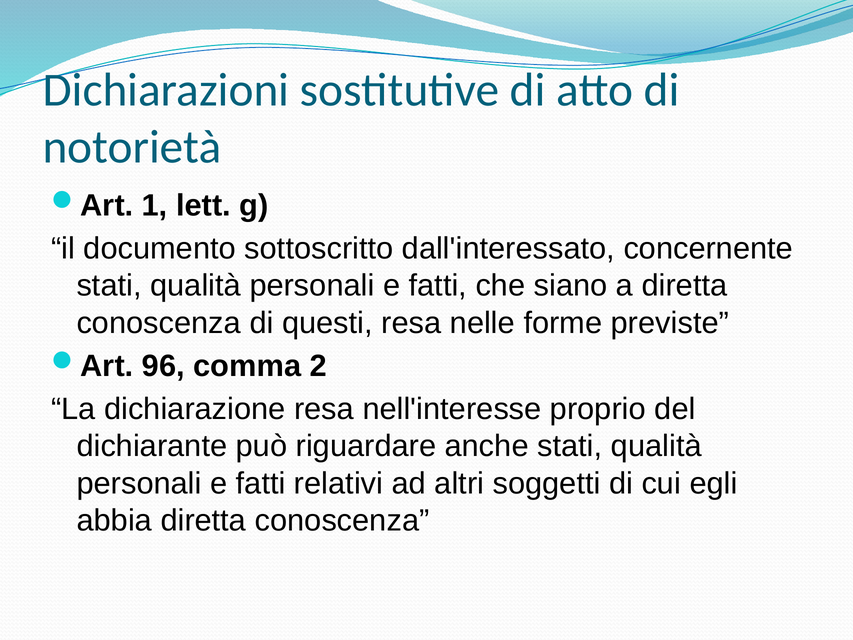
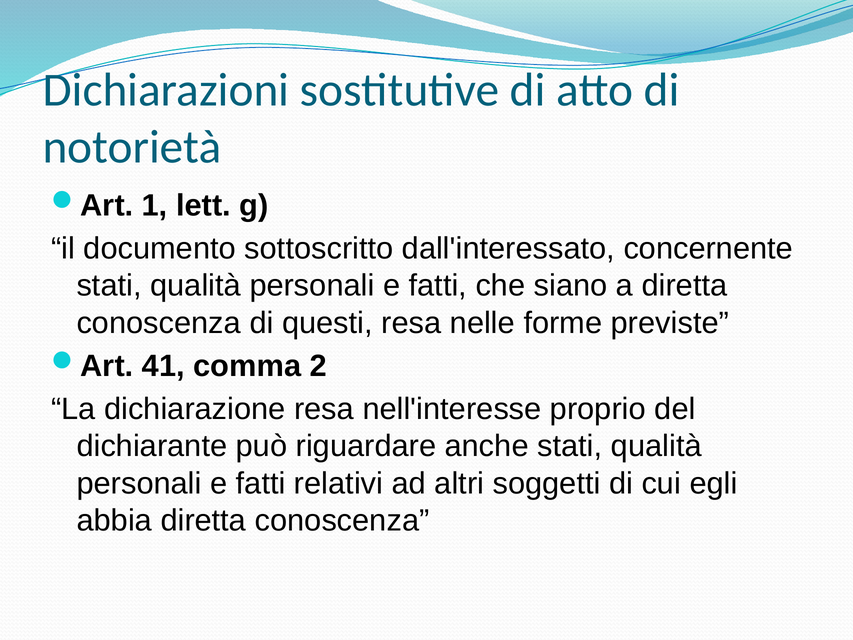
96: 96 -> 41
